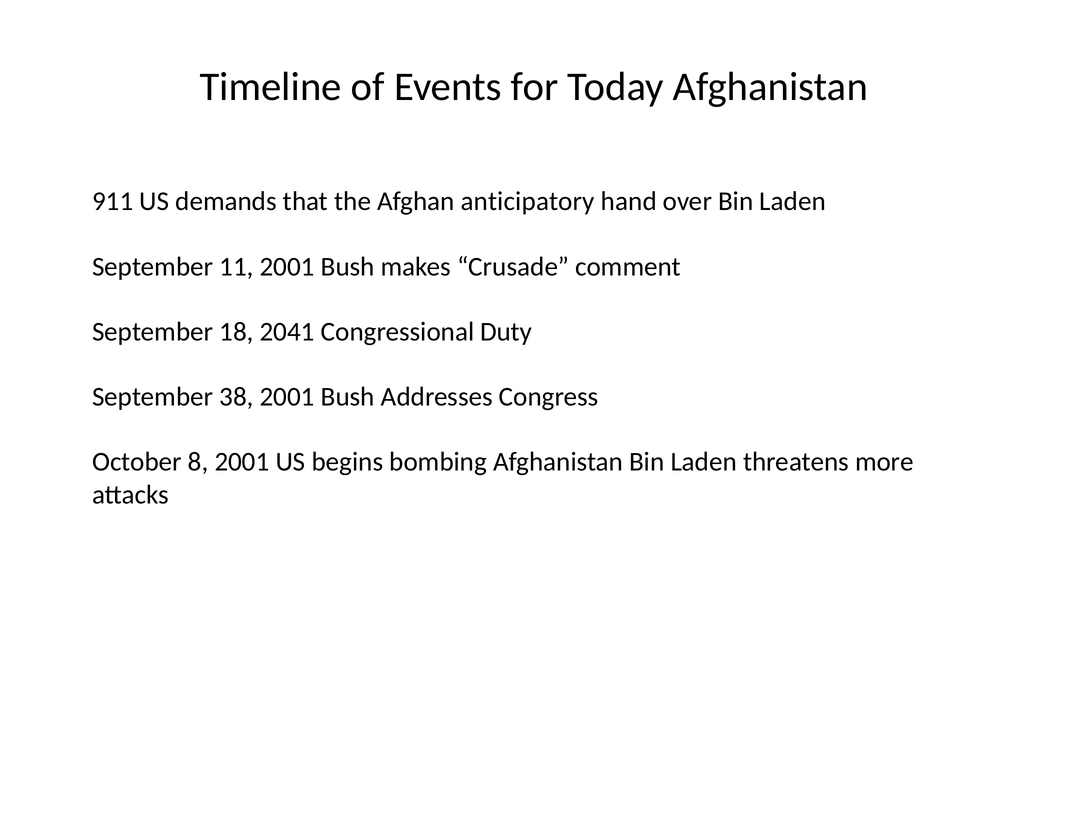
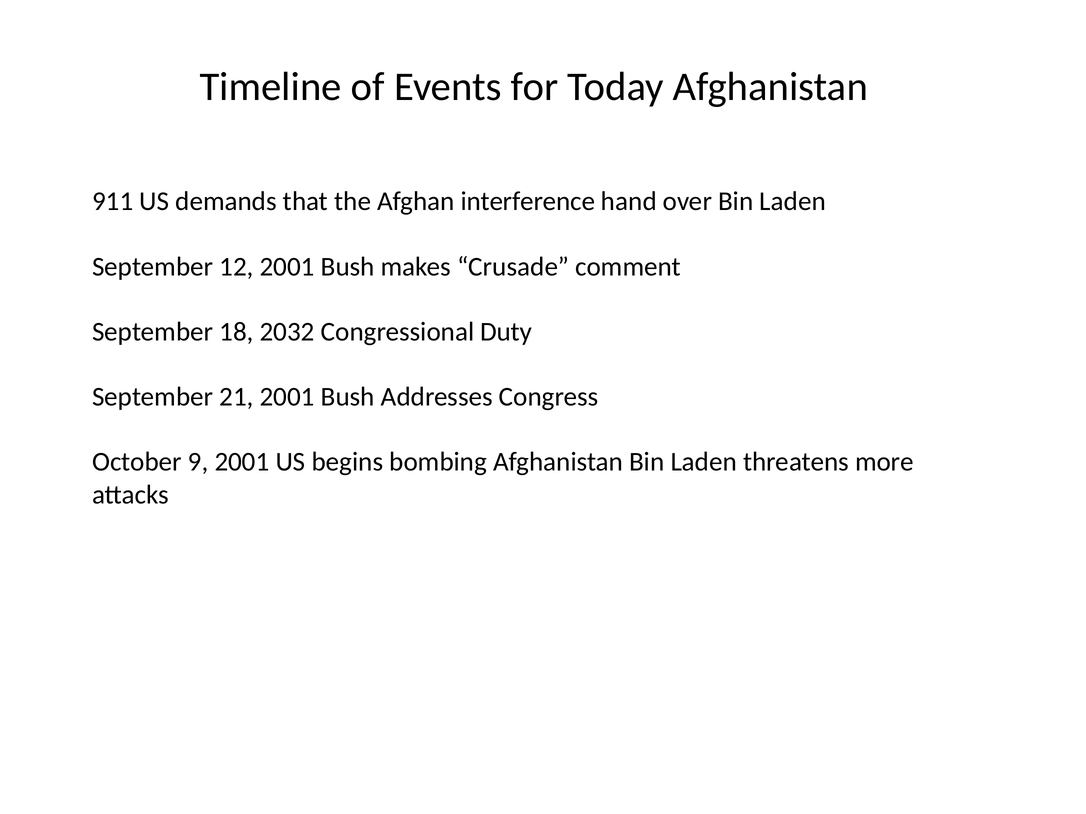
anticipatory: anticipatory -> interference
11: 11 -> 12
2041: 2041 -> 2032
38: 38 -> 21
8: 8 -> 9
